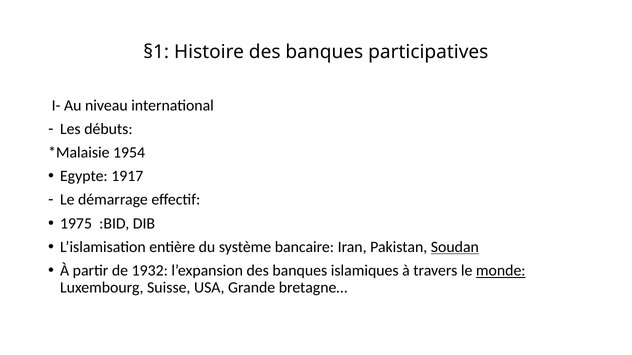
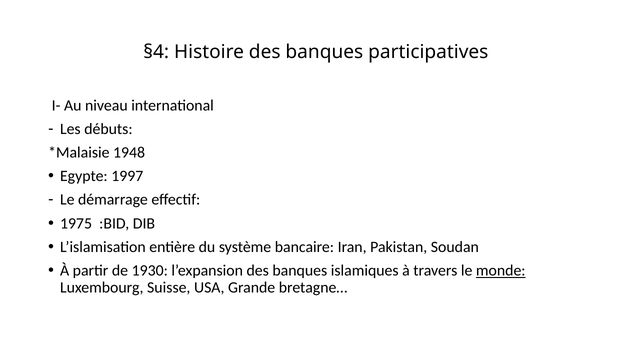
§1: §1 -> §4
1954: 1954 -> 1948
1917: 1917 -> 1997
Soudan underline: present -> none
1932: 1932 -> 1930
